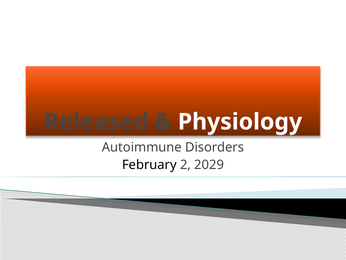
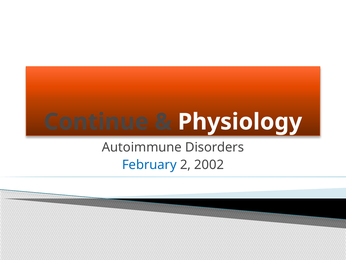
Released: Released -> Continue
February colour: black -> blue
2029: 2029 -> 2002
